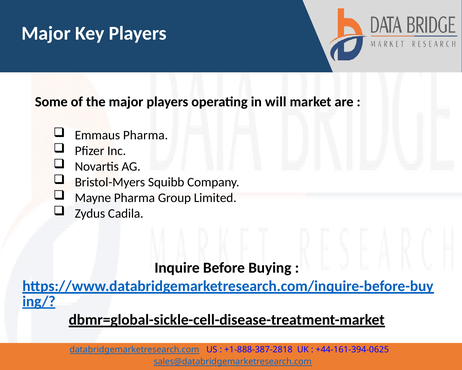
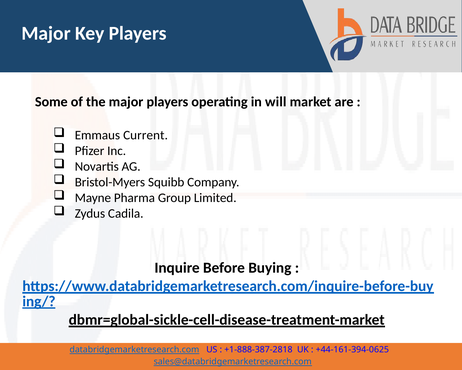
Emmaus Pharma: Pharma -> Current
